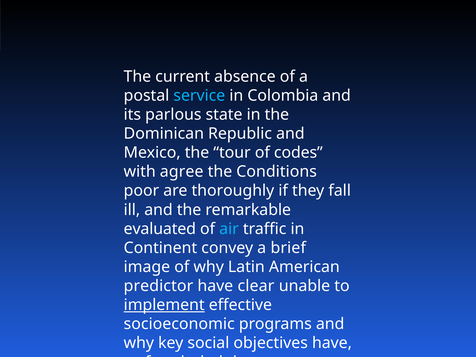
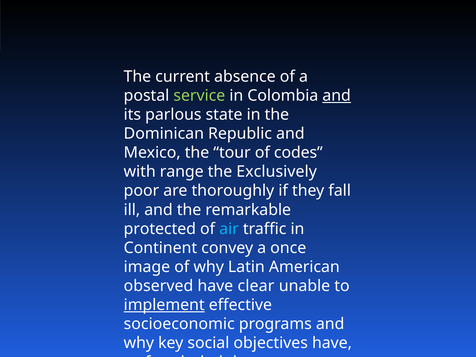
service at (199, 96) colour: light blue -> light green
and at (337, 96) underline: none -> present
agree: agree -> range
Conditions: Conditions -> Exclusively
evaluated: evaluated -> protected
brief: brief -> once
predictor: predictor -> observed
